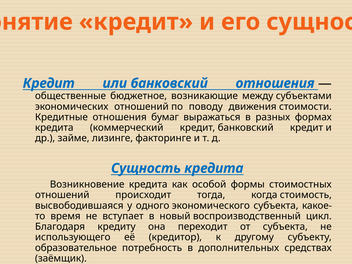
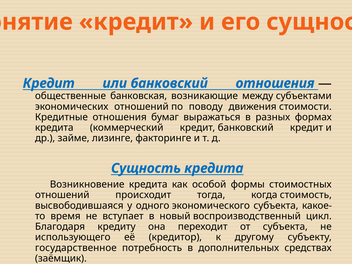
бюджетное: бюджетное -> банковская
образовательное: образовательное -> государственное
